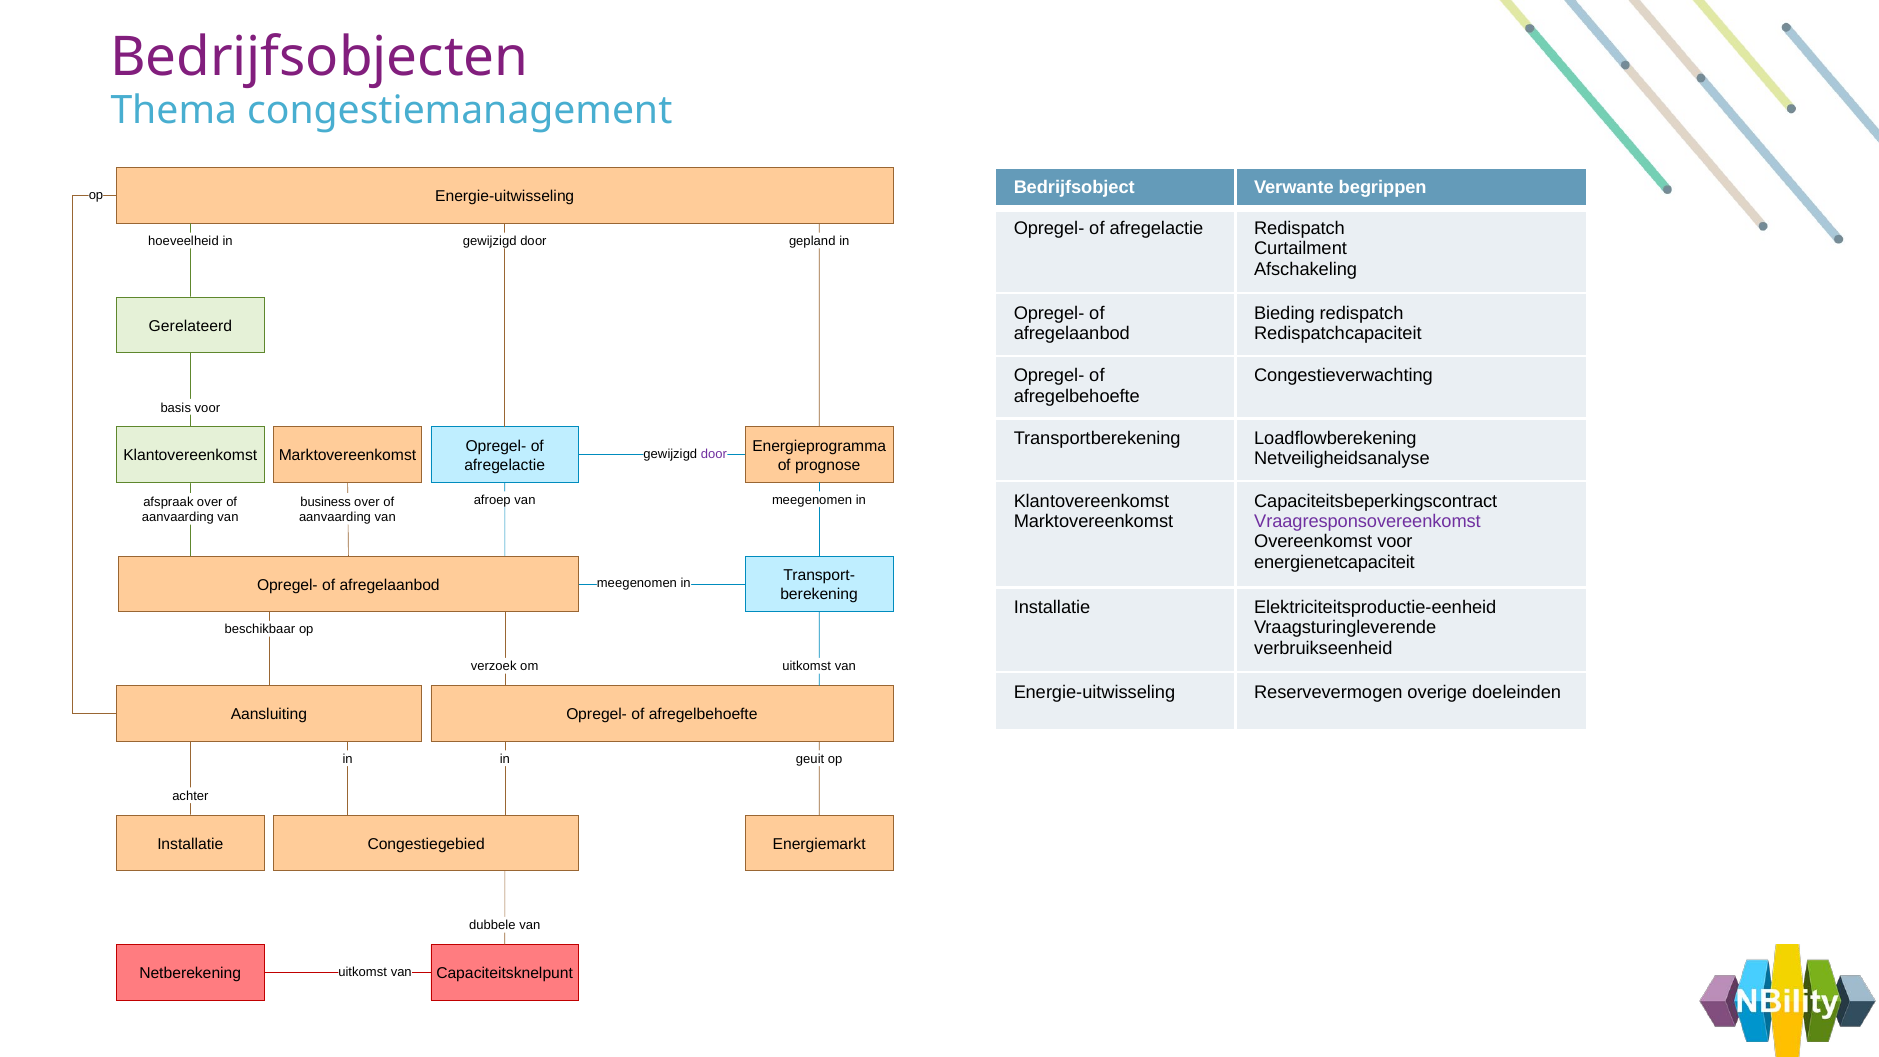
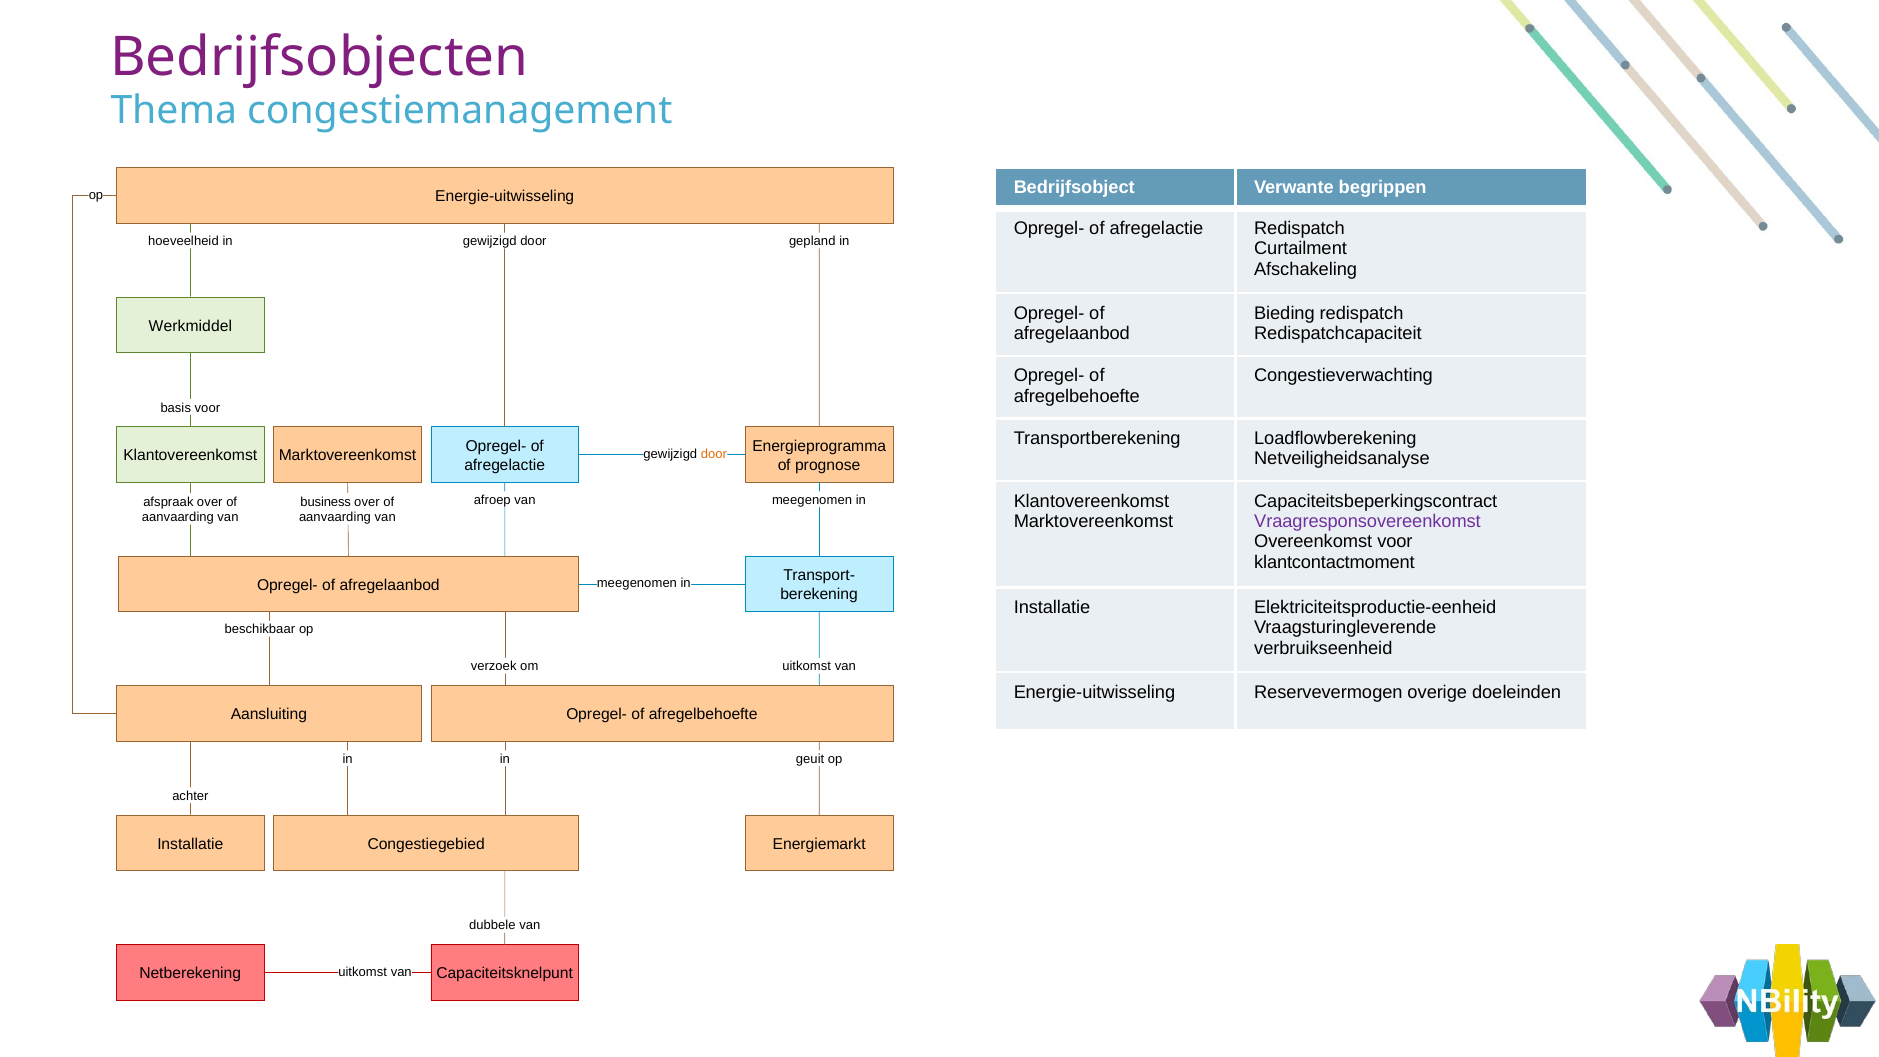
Gerelateerd: Gerelateerd -> Werkmiddel
door at (714, 454) colour: purple -> orange
energienetcapaciteit: energienetcapaciteit -> klantcontactmoment
